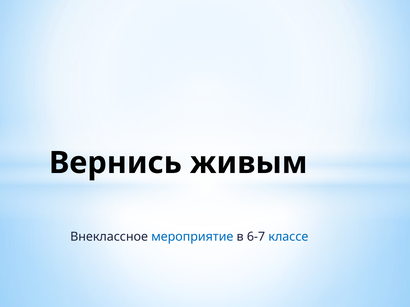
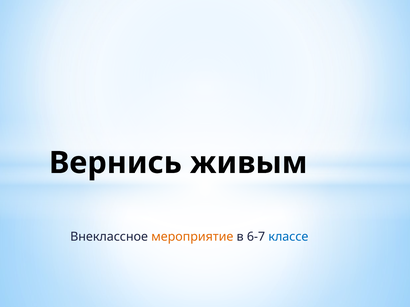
мероприятие colour: blue -> orange
